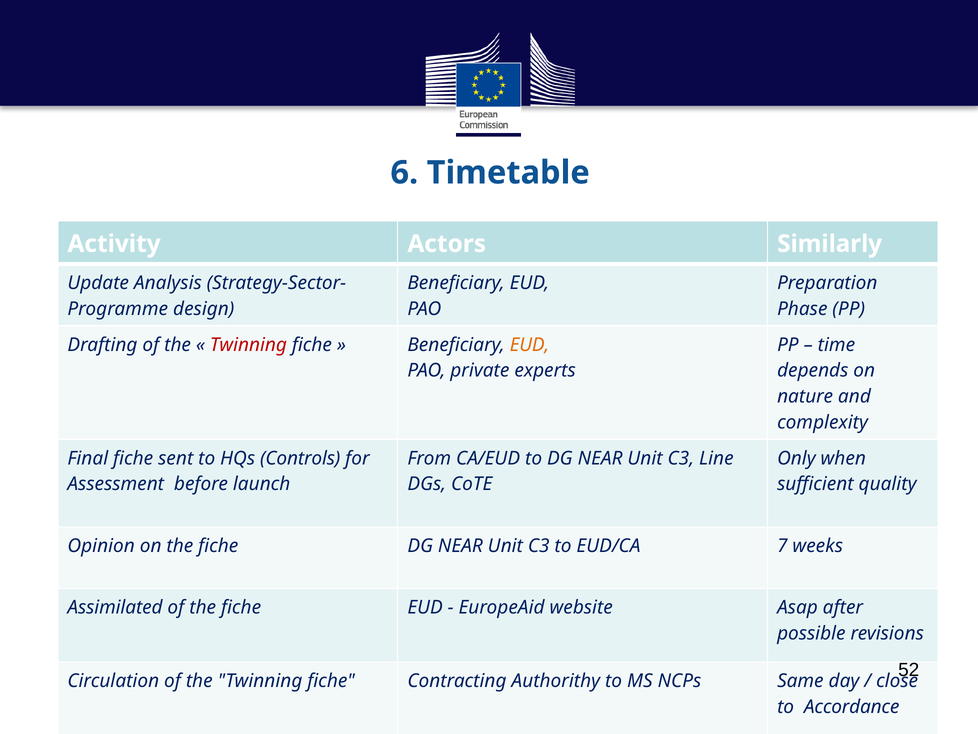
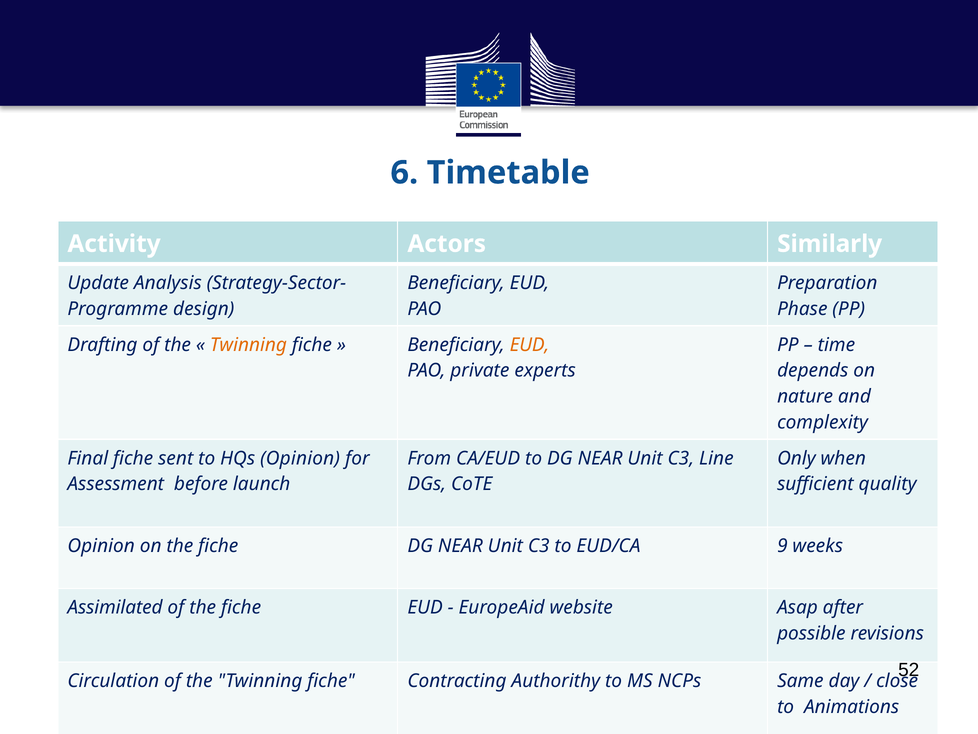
Twinning at (248, 344) colour: red -> orange
HQs Controls: Controls -> Opinion
7: 7 -> 9
Accordance: Accordance -> Animations
